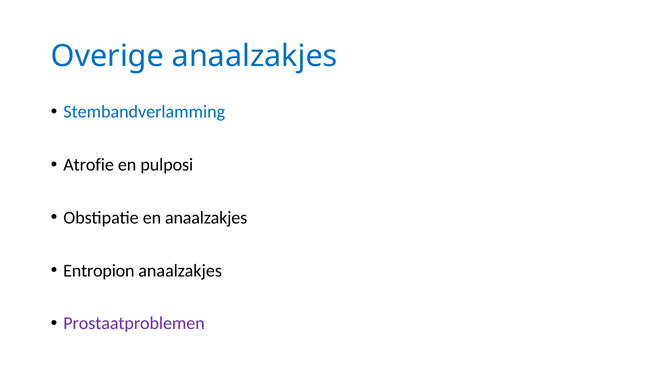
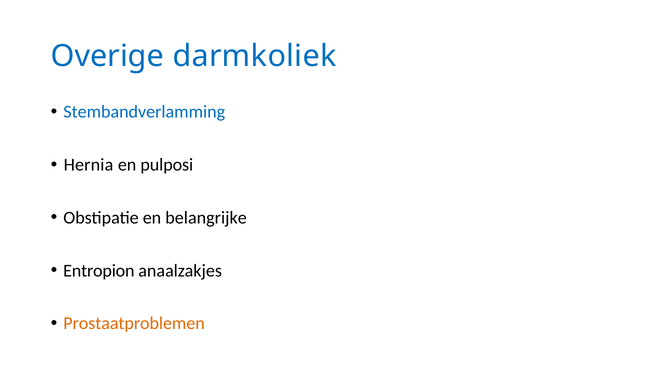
Overige anaalzakjes: anaalzakjes -> darmkoliek
Atrofie: Atrofie -> Hernia
en anaalzakjes: anaalzakjes -> belangrijke
Prostaatproblemen colour: purple -> orange
